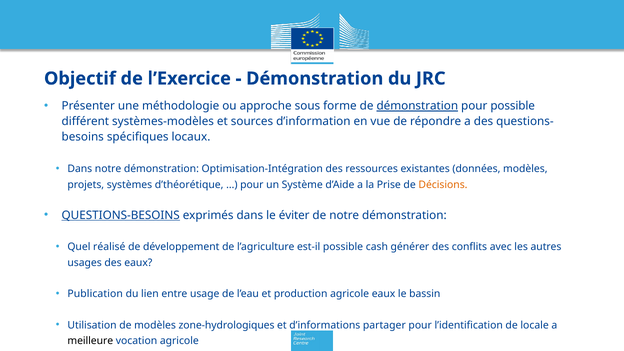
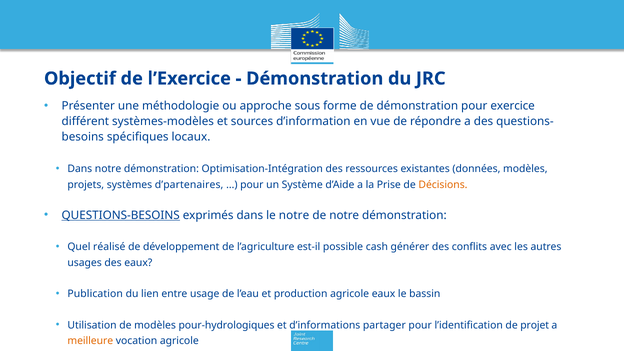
démonstration at (417, 106) underline: present -> none
pour possible: possible -> exercice
d’théorétique: d’théorétique -> d’partenaires
le éviter: éviter -> notre
zone-hydrologiques: zone-hydrologiques -> pour-hydrologiques
locale: locale -> projet
meilleure colour: black -> orange
